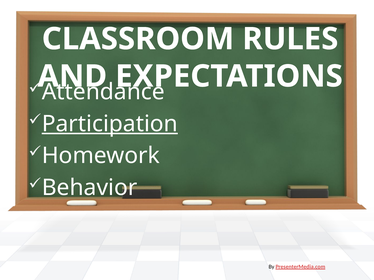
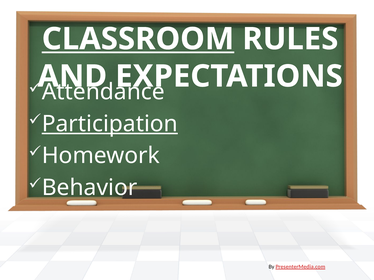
CLASSROOM underline: none -> present
